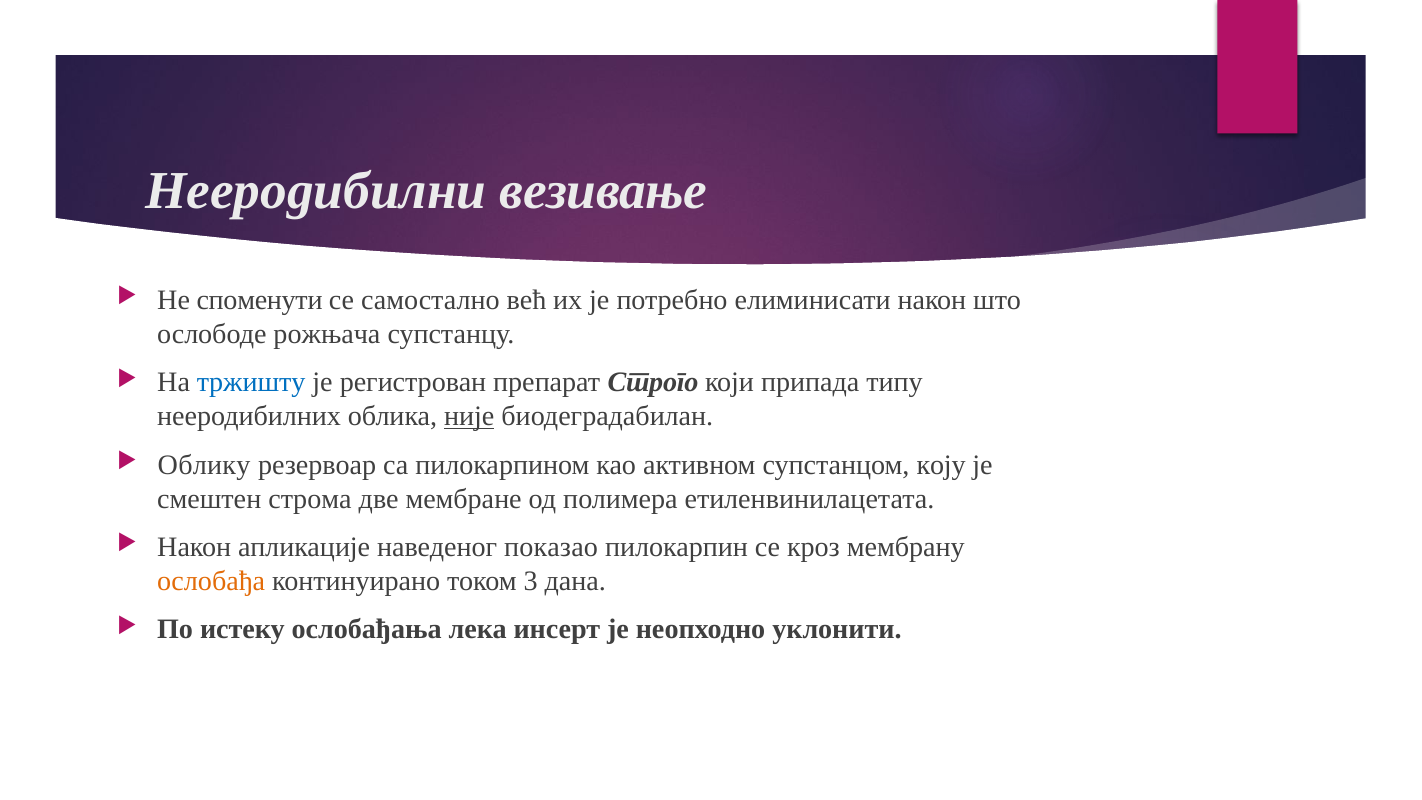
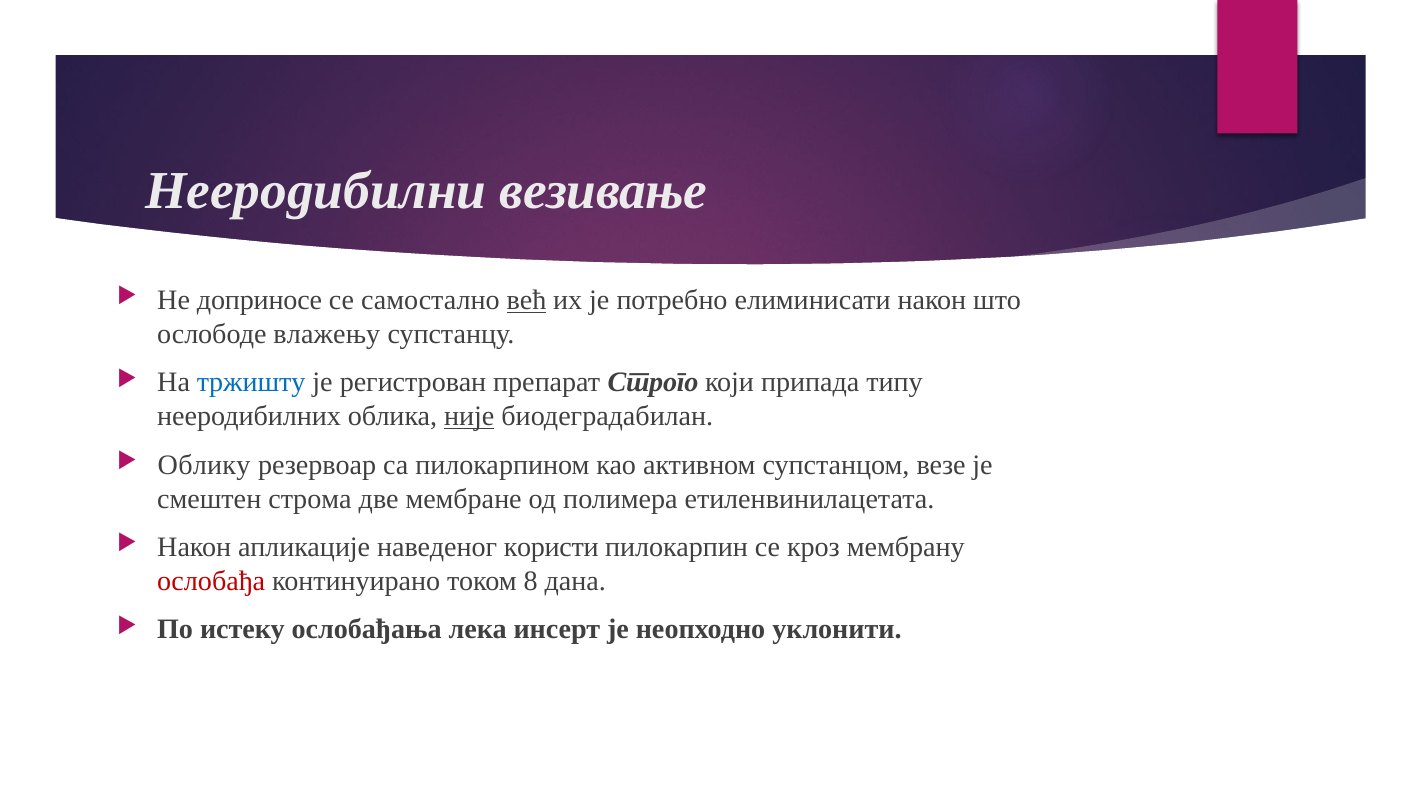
споменути: споменути -> доприносе
већ underline: none -> present
рожњача: рожњача -> влажењу
коју: коју -> везе
показао: показао -> користи
ослобађа colour: orange -> red
3: 3 -> 8
